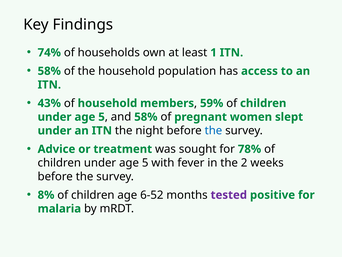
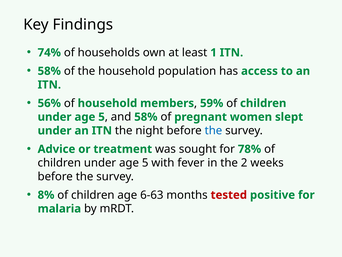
43%: 43% -> 56%
6-52: 6-52 -> 6-63
tested colour: purple -> red
